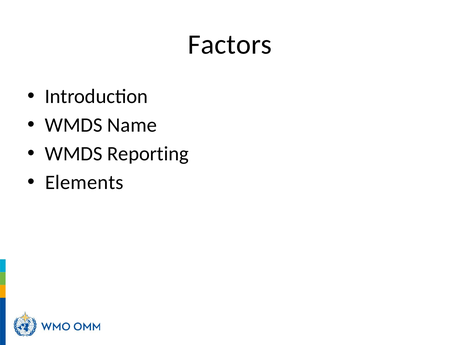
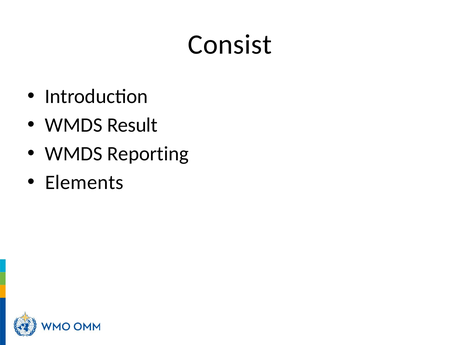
Factors: Factors -> Consist
Name: Name -> Result
